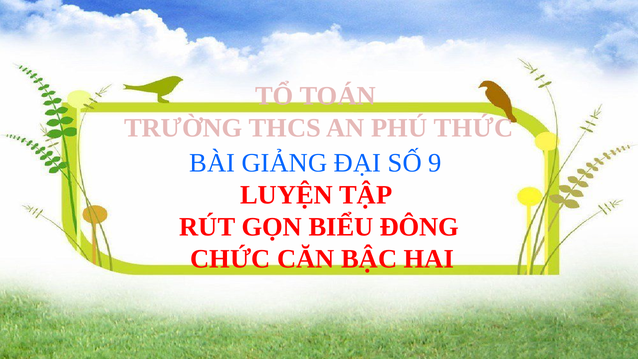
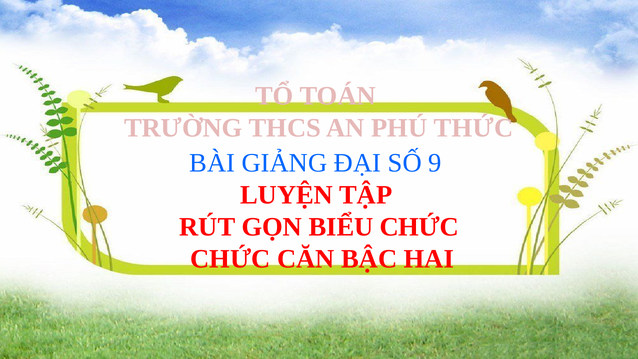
BIỂU ĐÔNG: ĐÔNG -> CHỨC
